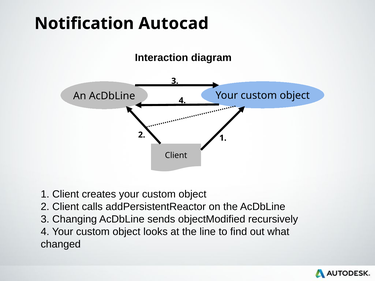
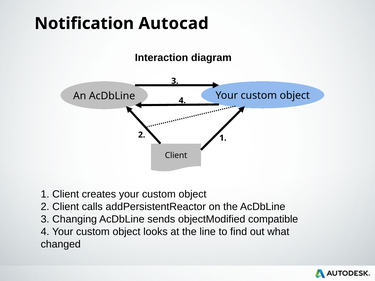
recursively: recursively -> compatible
